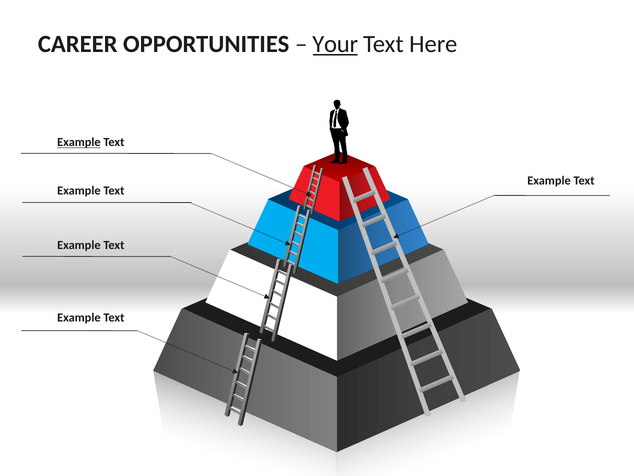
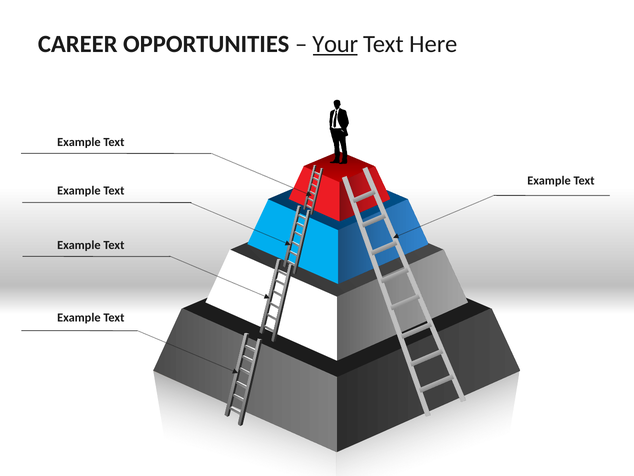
Example at (79, 142) underline: present -> none
